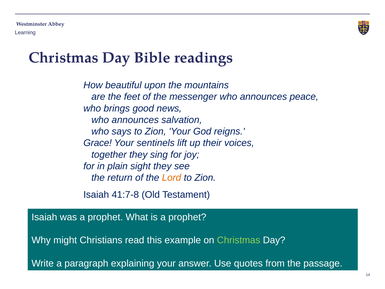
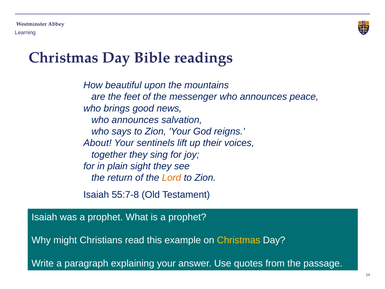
Grace: Grace -> About
41:7-8: 41:7-8 -> 55:7-8
Christmas at (239, 240) colour: light green -> yellow
